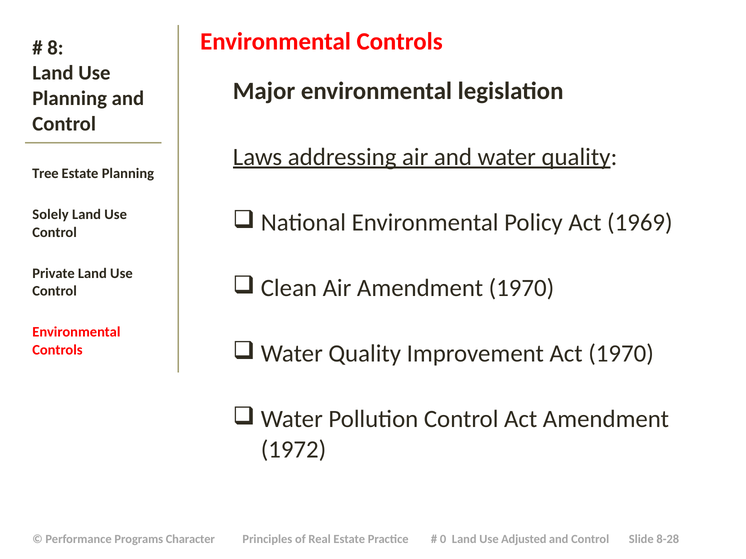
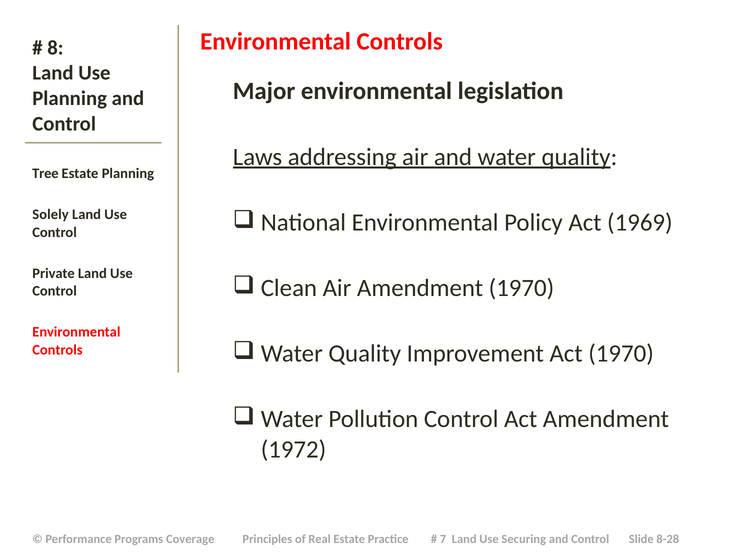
Character: Character -> Coverage
0: 0 -> 7
Adjusted: Adjusted -> Securing
